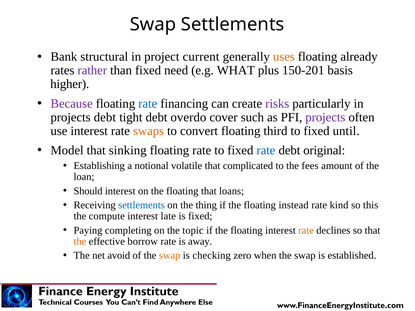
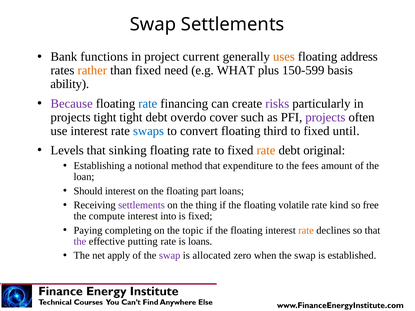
structural: structural -> functions
already: already -> address
rather colour: purple -> orange
150-201: 150-201 -> 150-599
higher: higher -> ability
projects debt: debt -> tight
swaps colour: orange -> blue
Model: Model -> Levels
rate at (266, 150) colour: blue -> orange
volatile: volatile -> method
complicated: complicated -> expenditure
floating that: that -> part
settlements at (142, 205) colour: blue -> purple
instead: instead -> volatile
this: this -> free
late: late -> into
the at (80, 242) colour: orange -> purple
borrow: borrow -> putting
is away: away -> loans
avoid: avoid -> apply
swap at (170, 256) colour: orange -> purple
checking: checking -> allocated
